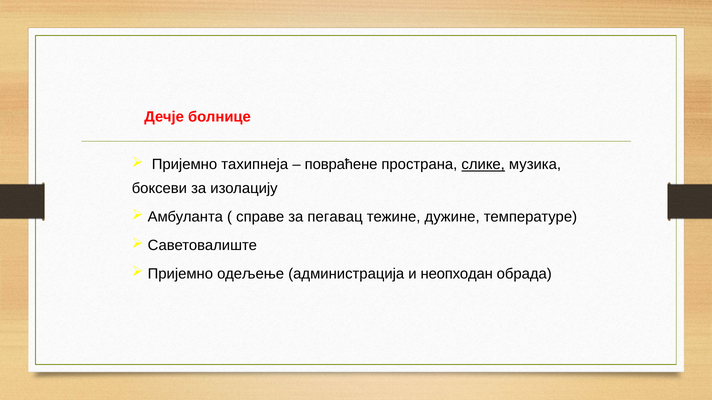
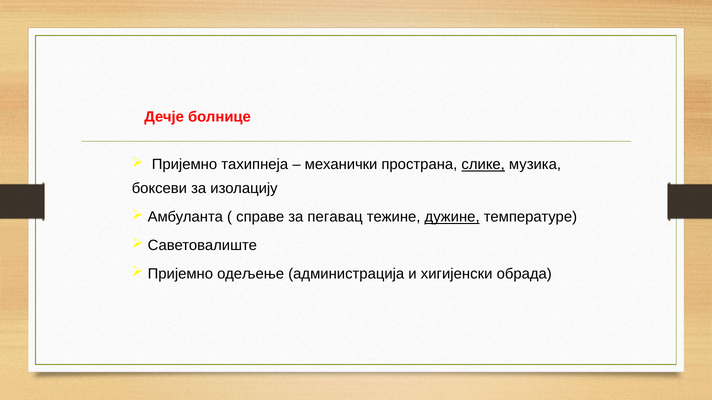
повраћене: повраћене -> механички
дужине underline: none -> present
неопходан: неопходан -> хигијенски
